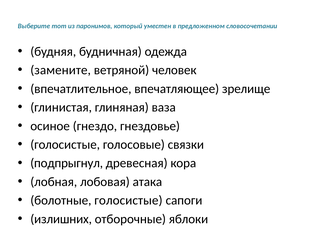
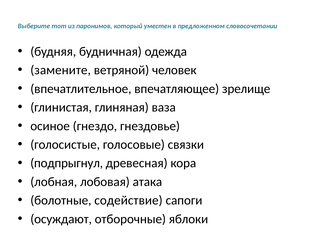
болотные голосистые: голосистые -> содействие
излишних: излишних -> осуждают
